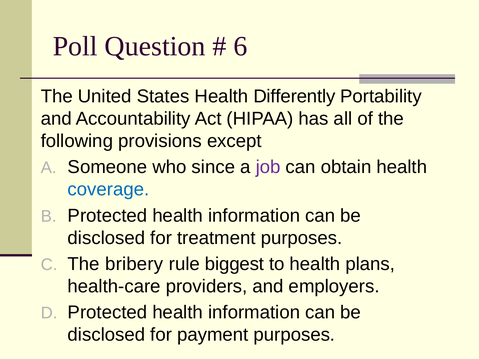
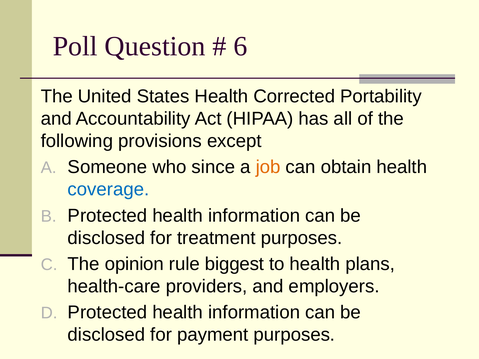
Differently: Differently -> Corrected
job colour: purple -> orange
bribery: bribery -> opinion
